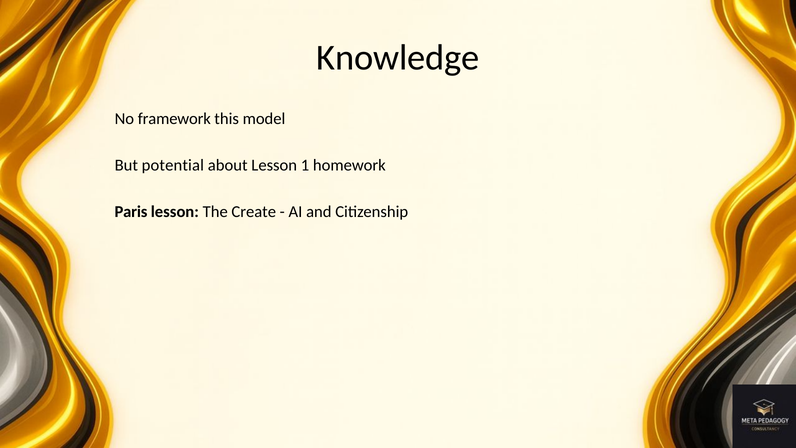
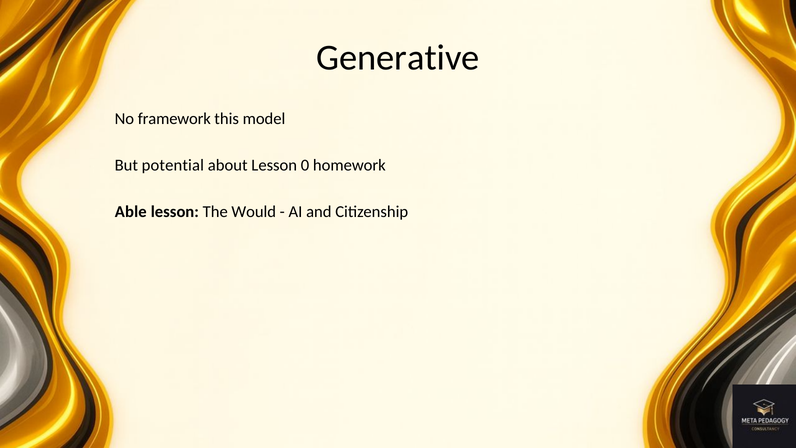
Knowledge: Knowledge -> Generative
1: 1 -> 0
Paris: Paris -> Able
Create: Create -> Would
